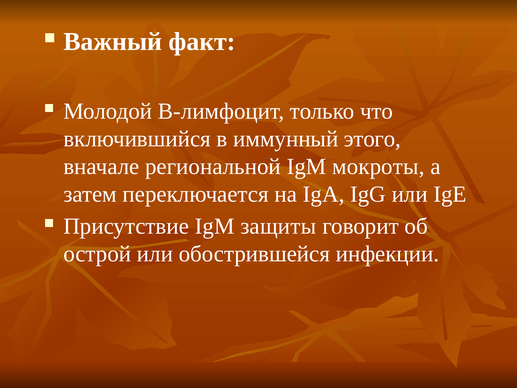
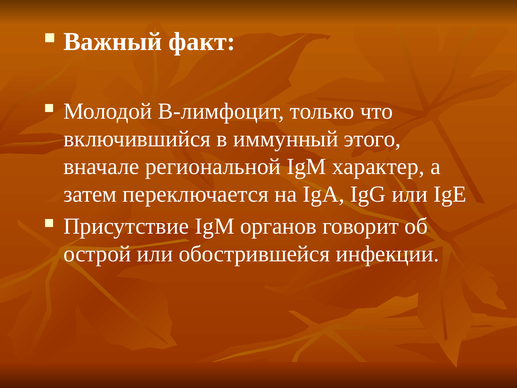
мокроты: мокроты -> характер
защиты: защиты -> органов
